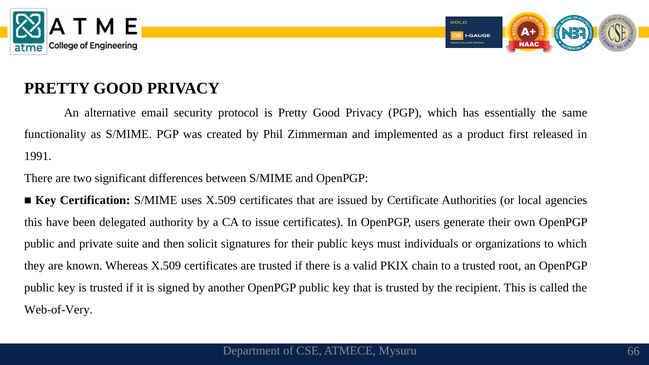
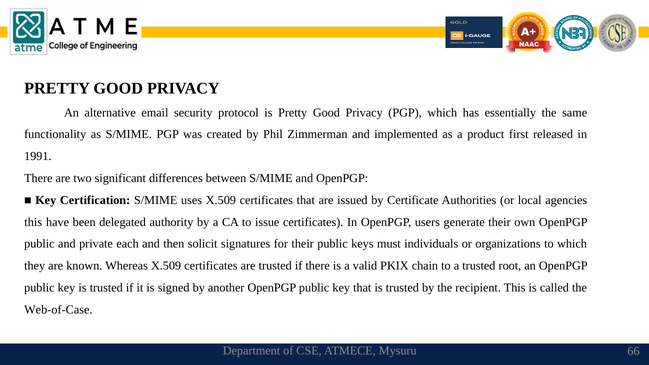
suite: suite -> each
Web-of-Very: Web-of-Very -> Web-of-Case
